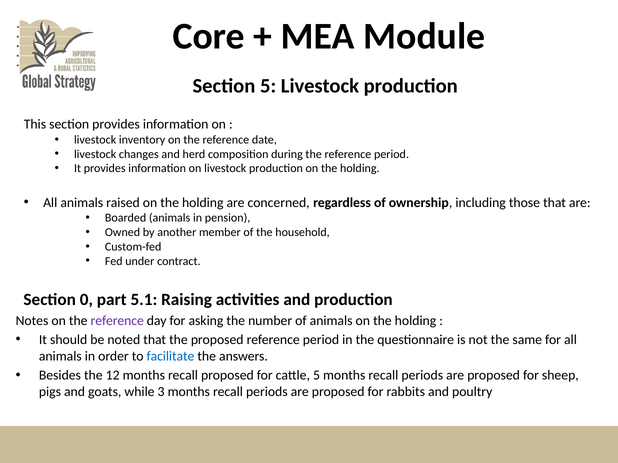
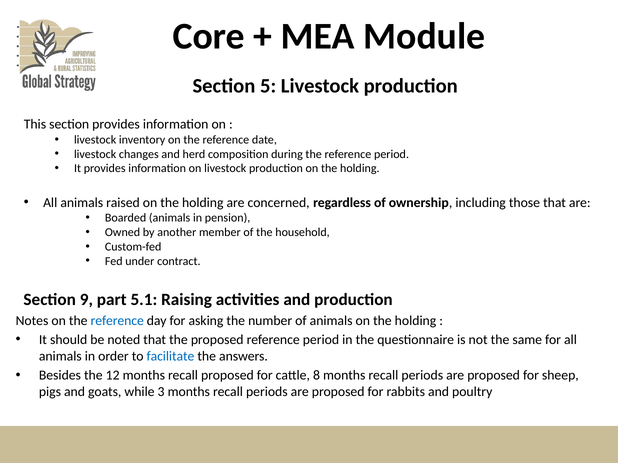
0: 0 -> 9
reference at (117, 321) colour: purple -> blue
cattle 5: 5 -> 8
